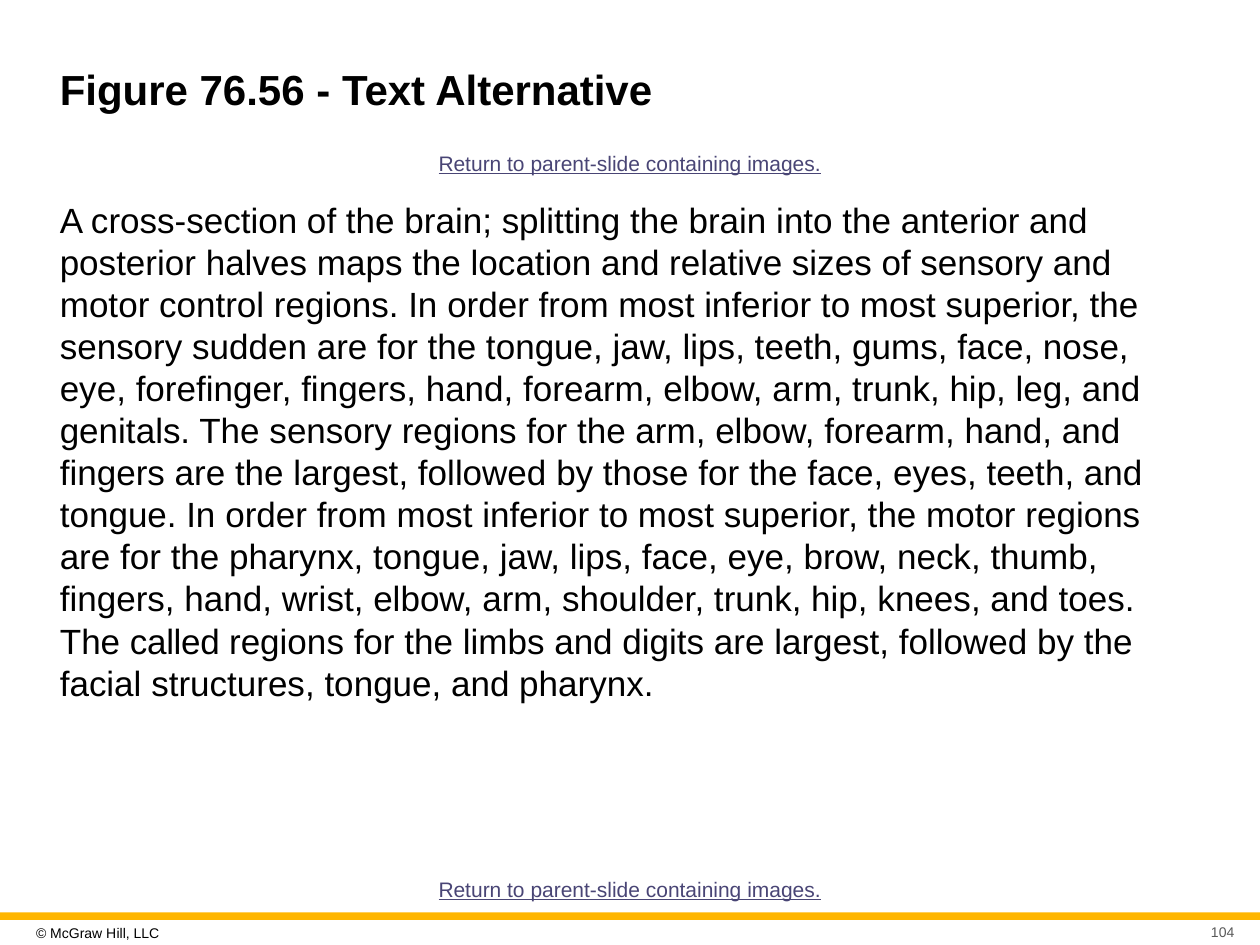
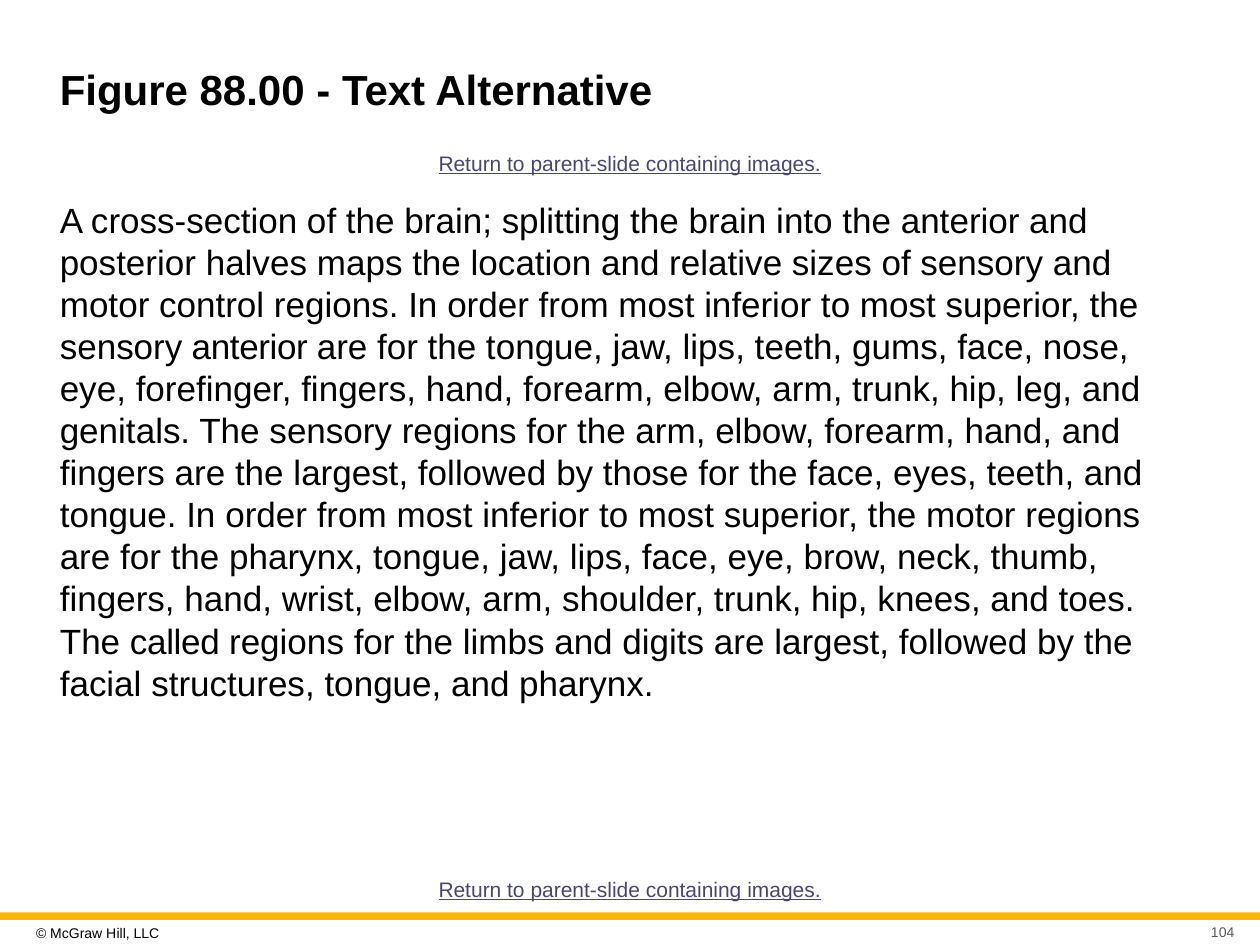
76.56: 76.56 -> 88.00
sensory sudden: sudden -> anterior
